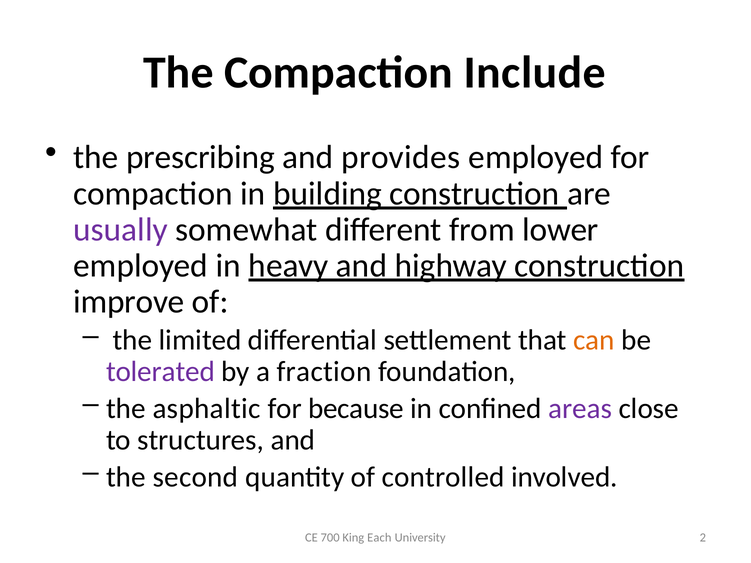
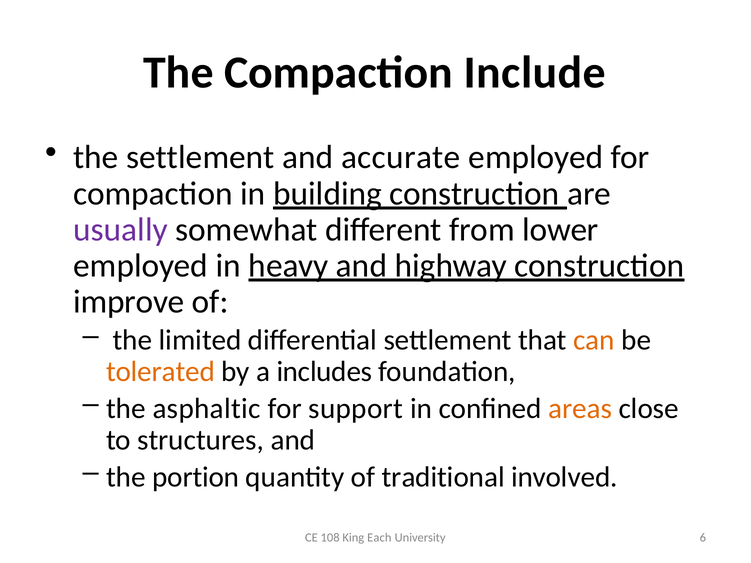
the prescribing: prescribing -> settlement
provides: provides -> accurate
tolerated colour: purple -> orange
fraction: fraction -> includes
because: because -> support
areas colour: purple -> orange
second: second -> portion
controlled: controlled -> traditional
700: 700 -> 108
2: 2 -> 6
